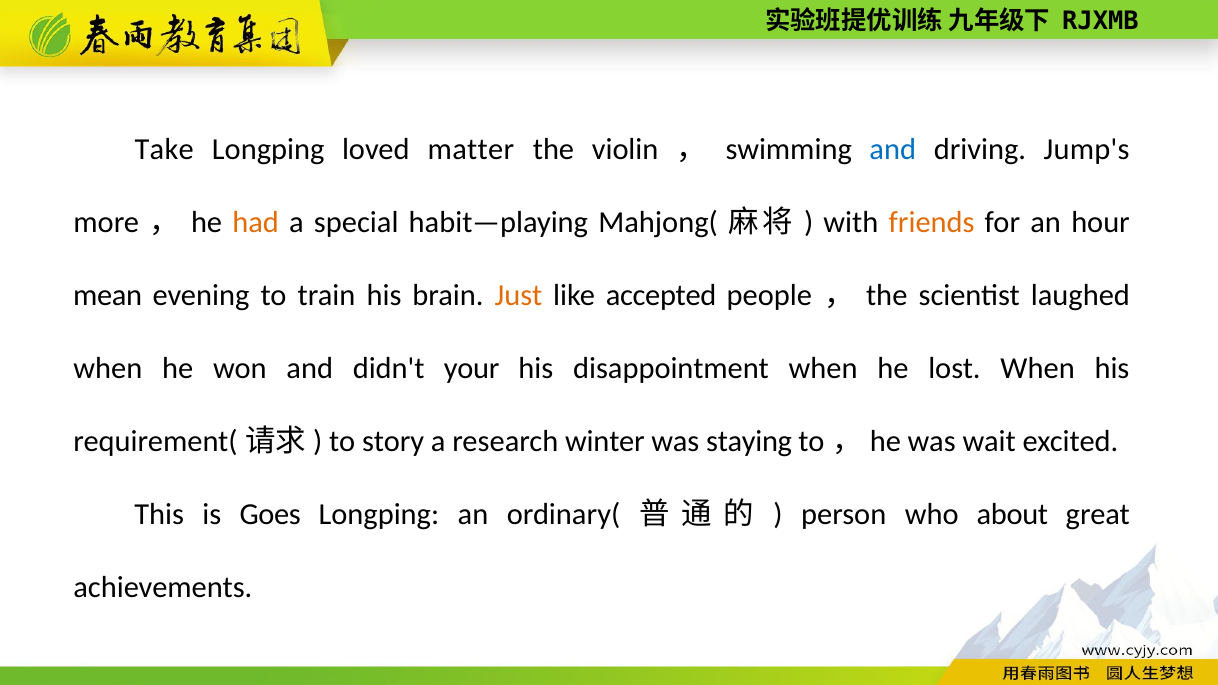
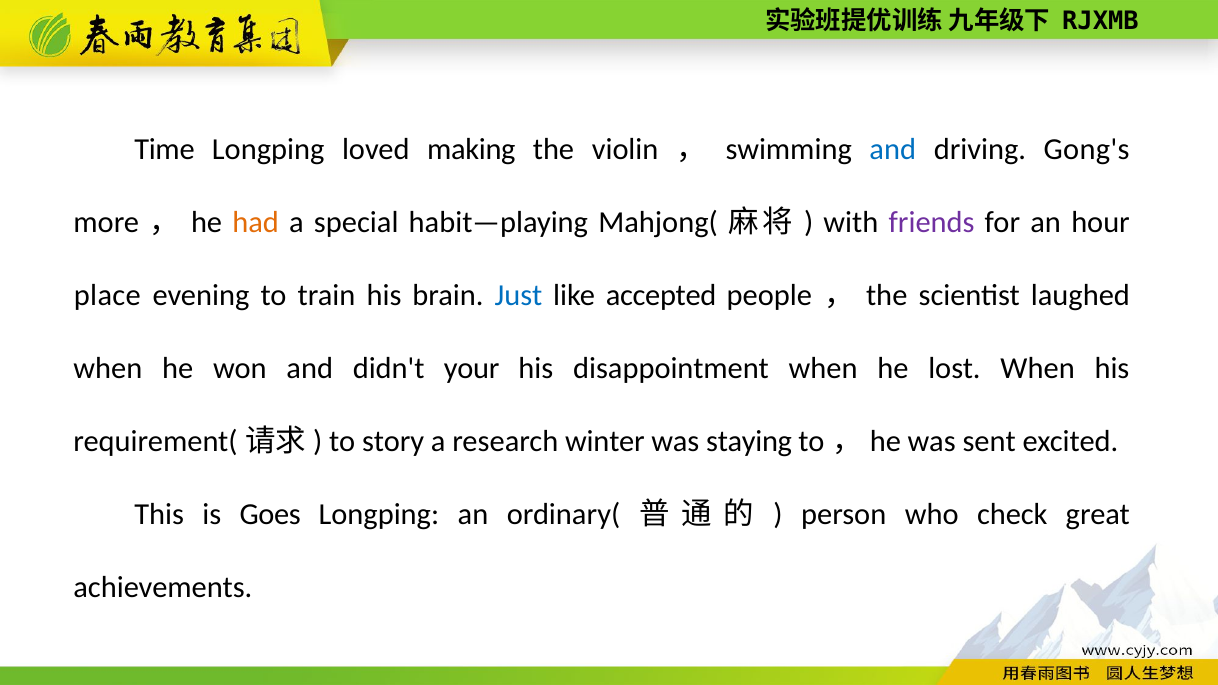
Take: Take -> Time
matter: matter -> making
Jump's: Jump's -> Gong's
friends colour: orange -> purple
mean: mean -> place
Just colour: orange -> blue
wait: wait -> sent
about: about -> check
